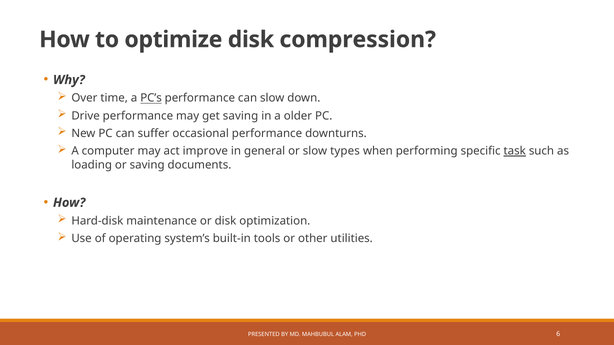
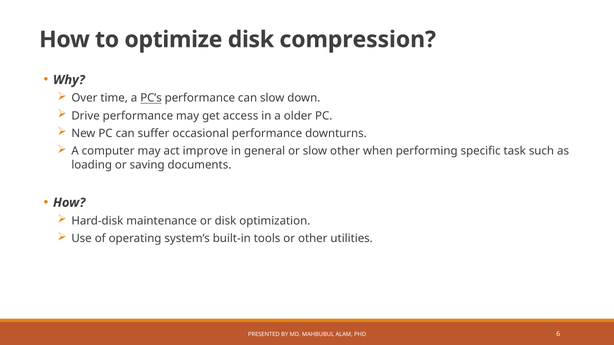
get saving: saving -> access
slow types: types -> other
task underline: present -> none
